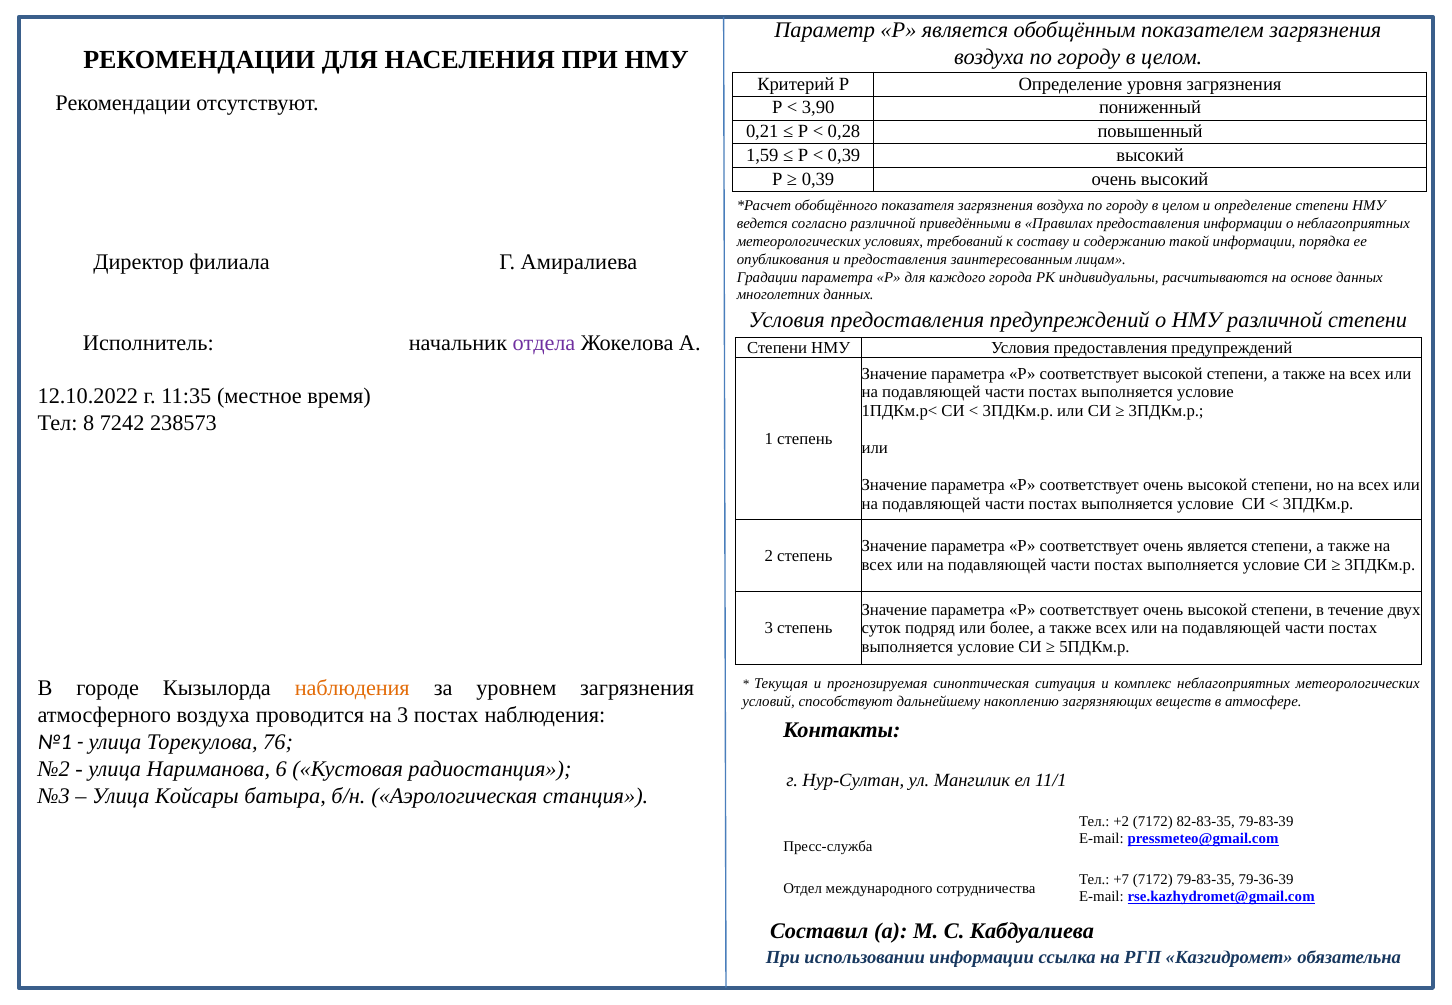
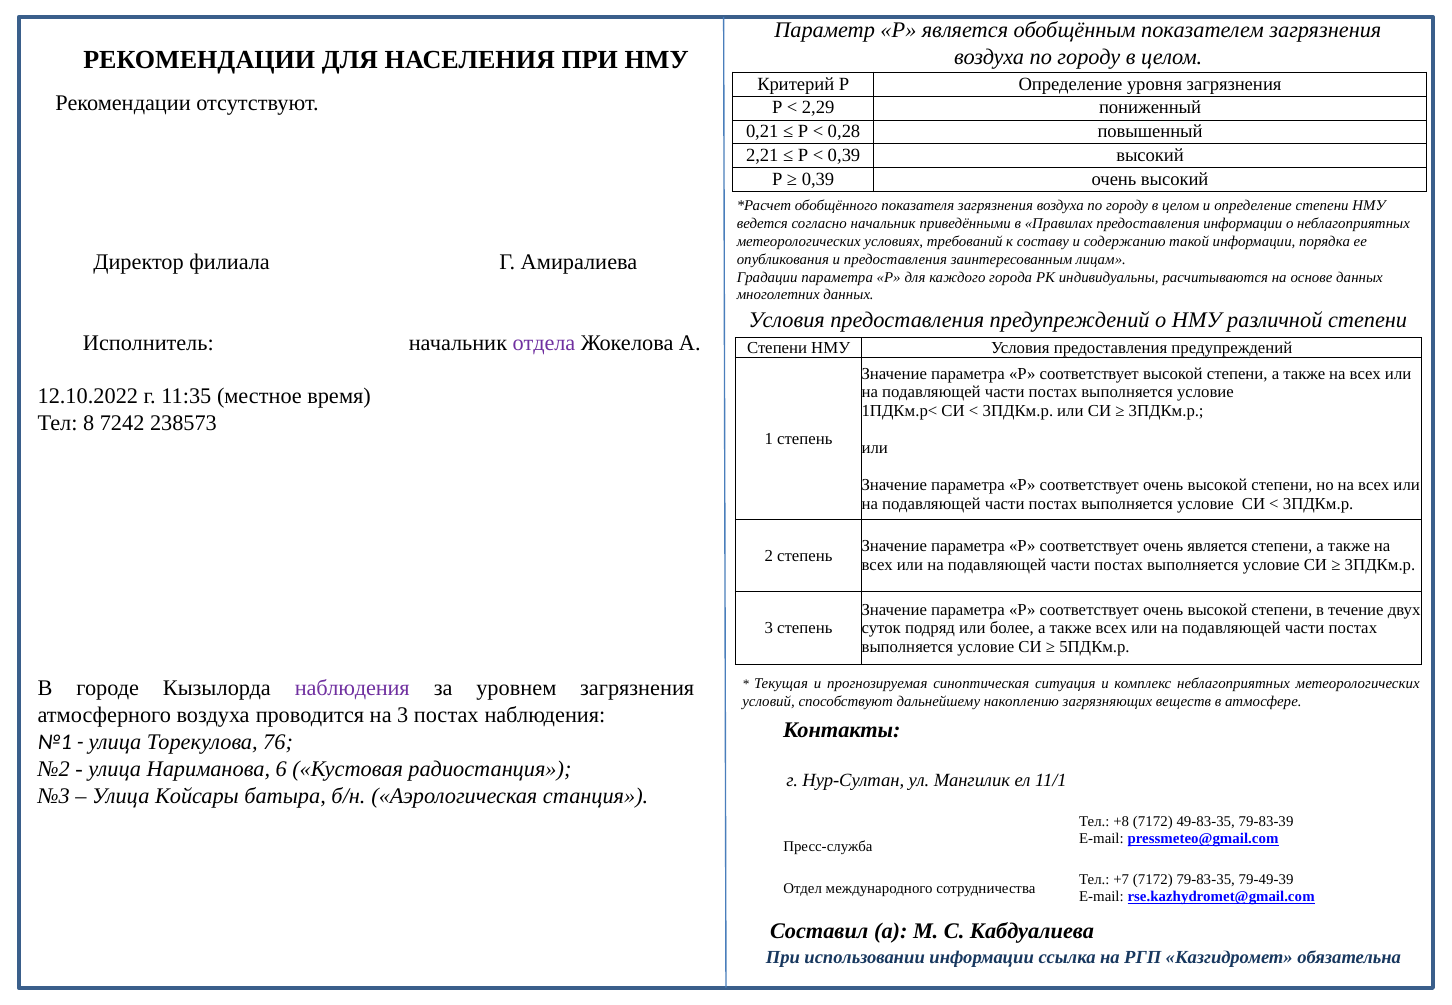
3,90: 3,90 -> 2,29
1,59: 1,59 -> 2,21
согласно различной: различной -> начальник
наблюдения at (352, 689) colour: orange -> purple
+2: +2 -> +8
82-83-35: 82-83-35 -> 49-83-35
79-36-39: 79-36-39 -> 79-49-39
